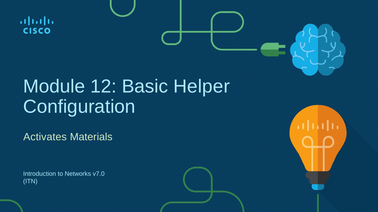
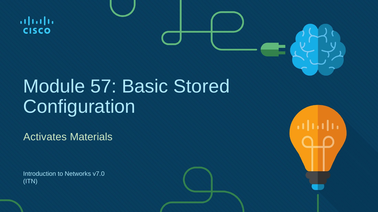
12: 12 -> 57
Helper: Helper -> Stored
